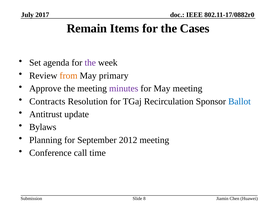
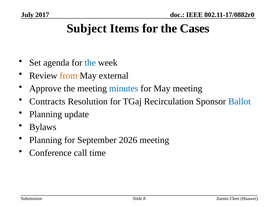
Remain: Remain -> Subject
the at (90, 63) colour: purple -> blue
primary: primary -> external
minutes colour: purple -> blue
Antitrust at (46, 114): Antitrust -> Planning
2012: 2012 -> 2026
